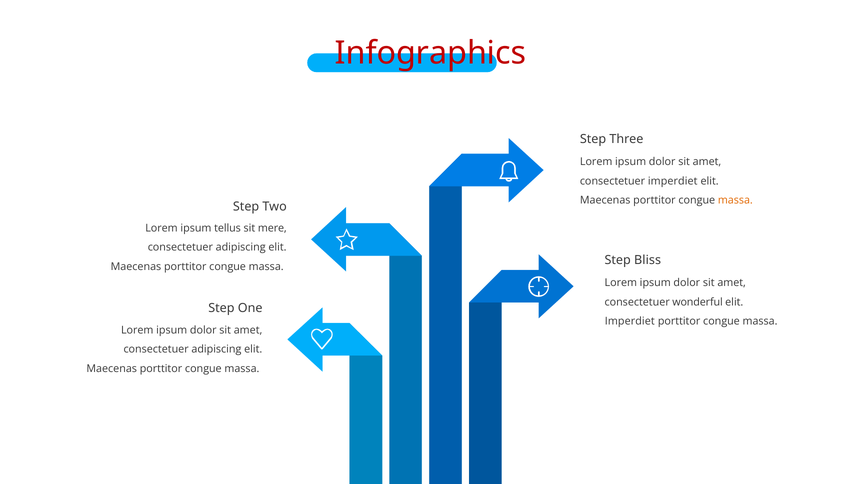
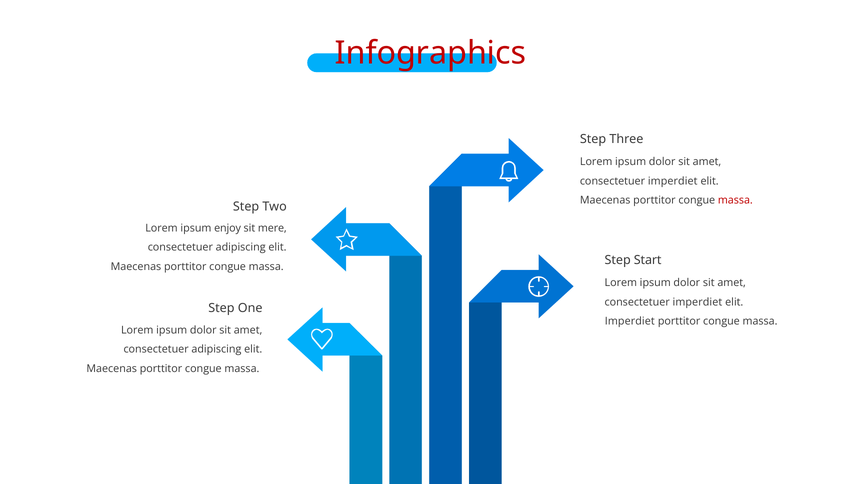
massa at (735, 200) colour: orange -> red
tellus: tellus -> enjoy
Bliss: Bliss -> Start
wonderful at (698, 302): wonderful -> imperdiet
